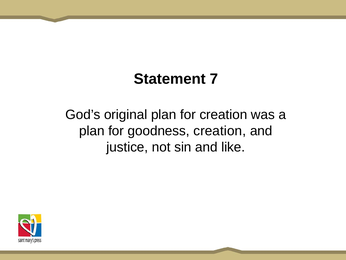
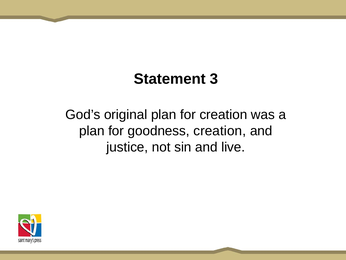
7: 7 -> 3
like: like -> live
